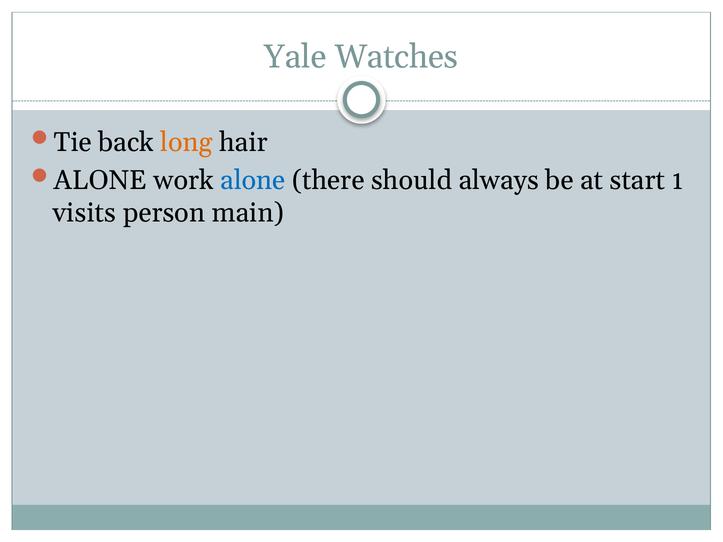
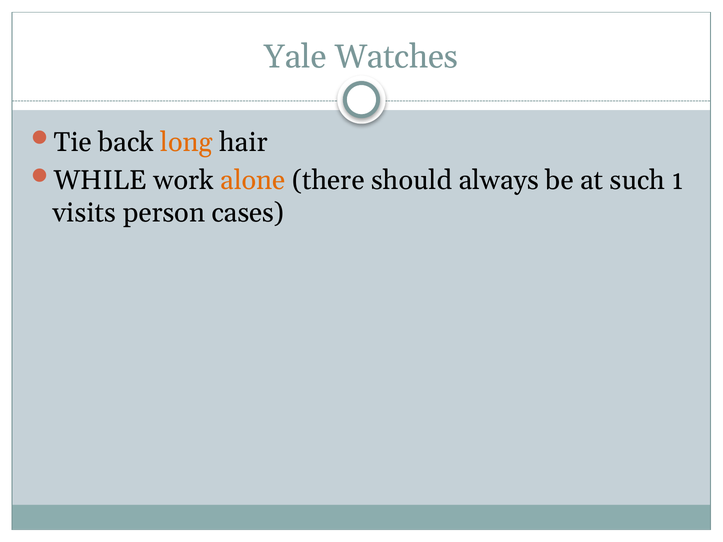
ALONE at (101, 180): ALONE -> WHILE
alone at (253, 180) colour: blue -> orange
start: start -> such
main: main -> cases
